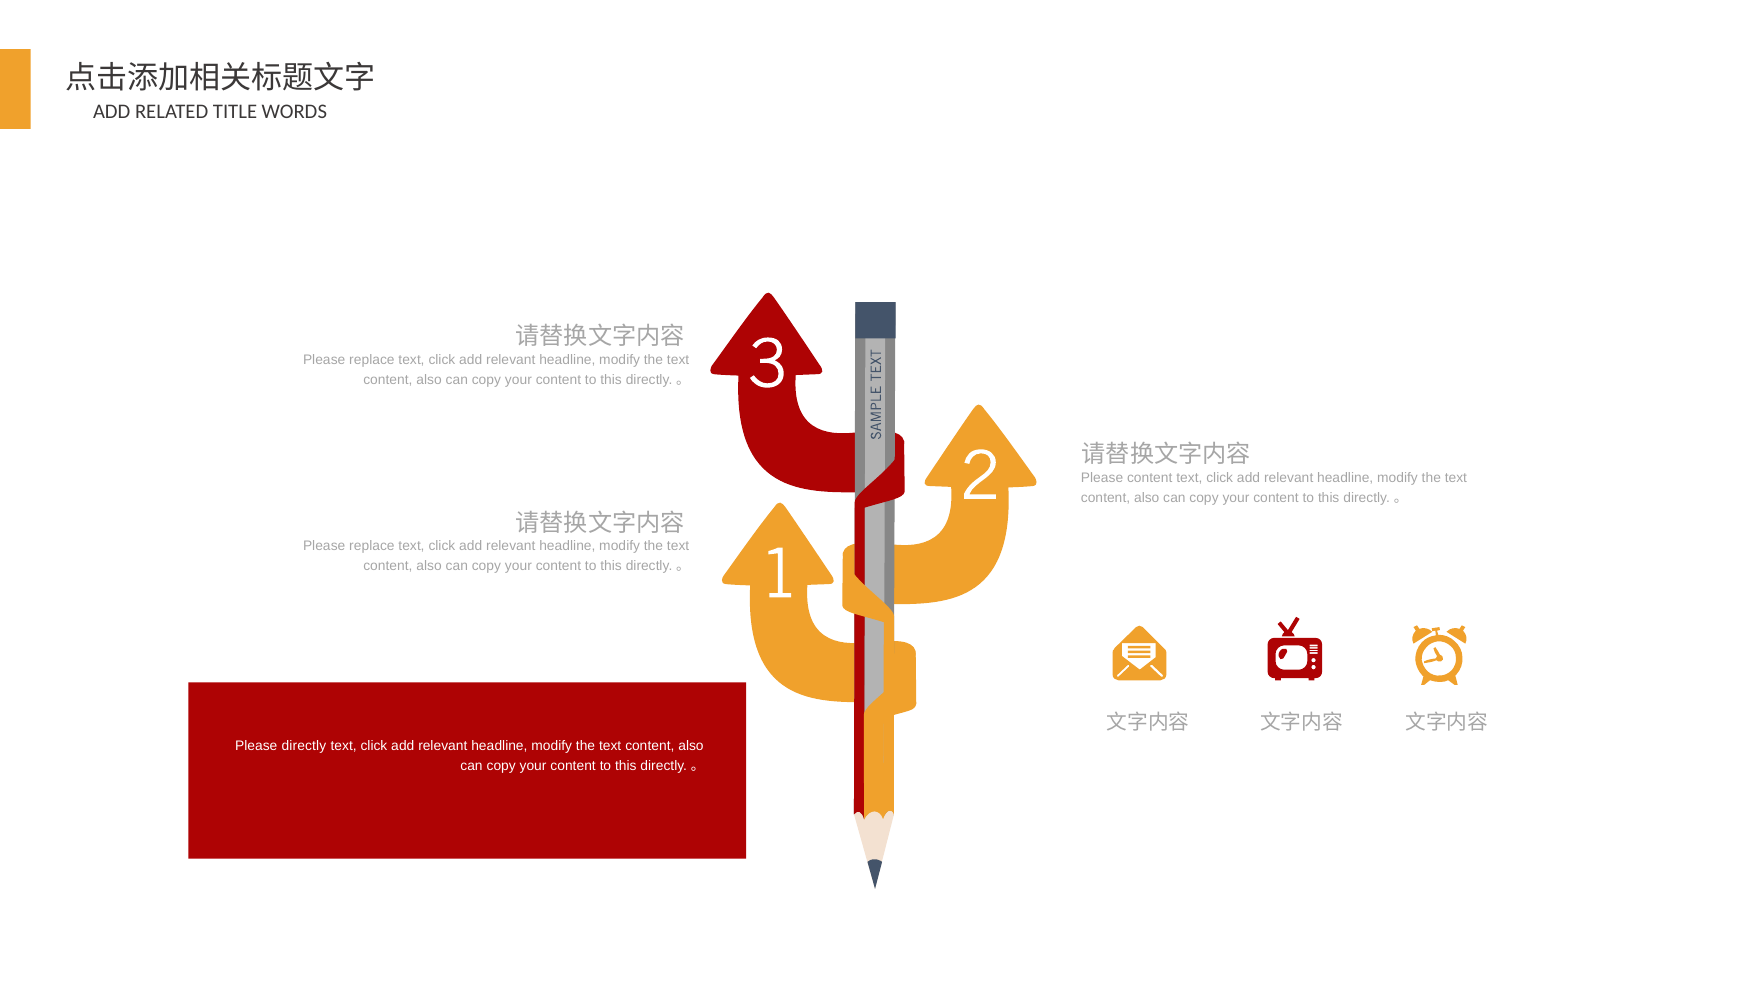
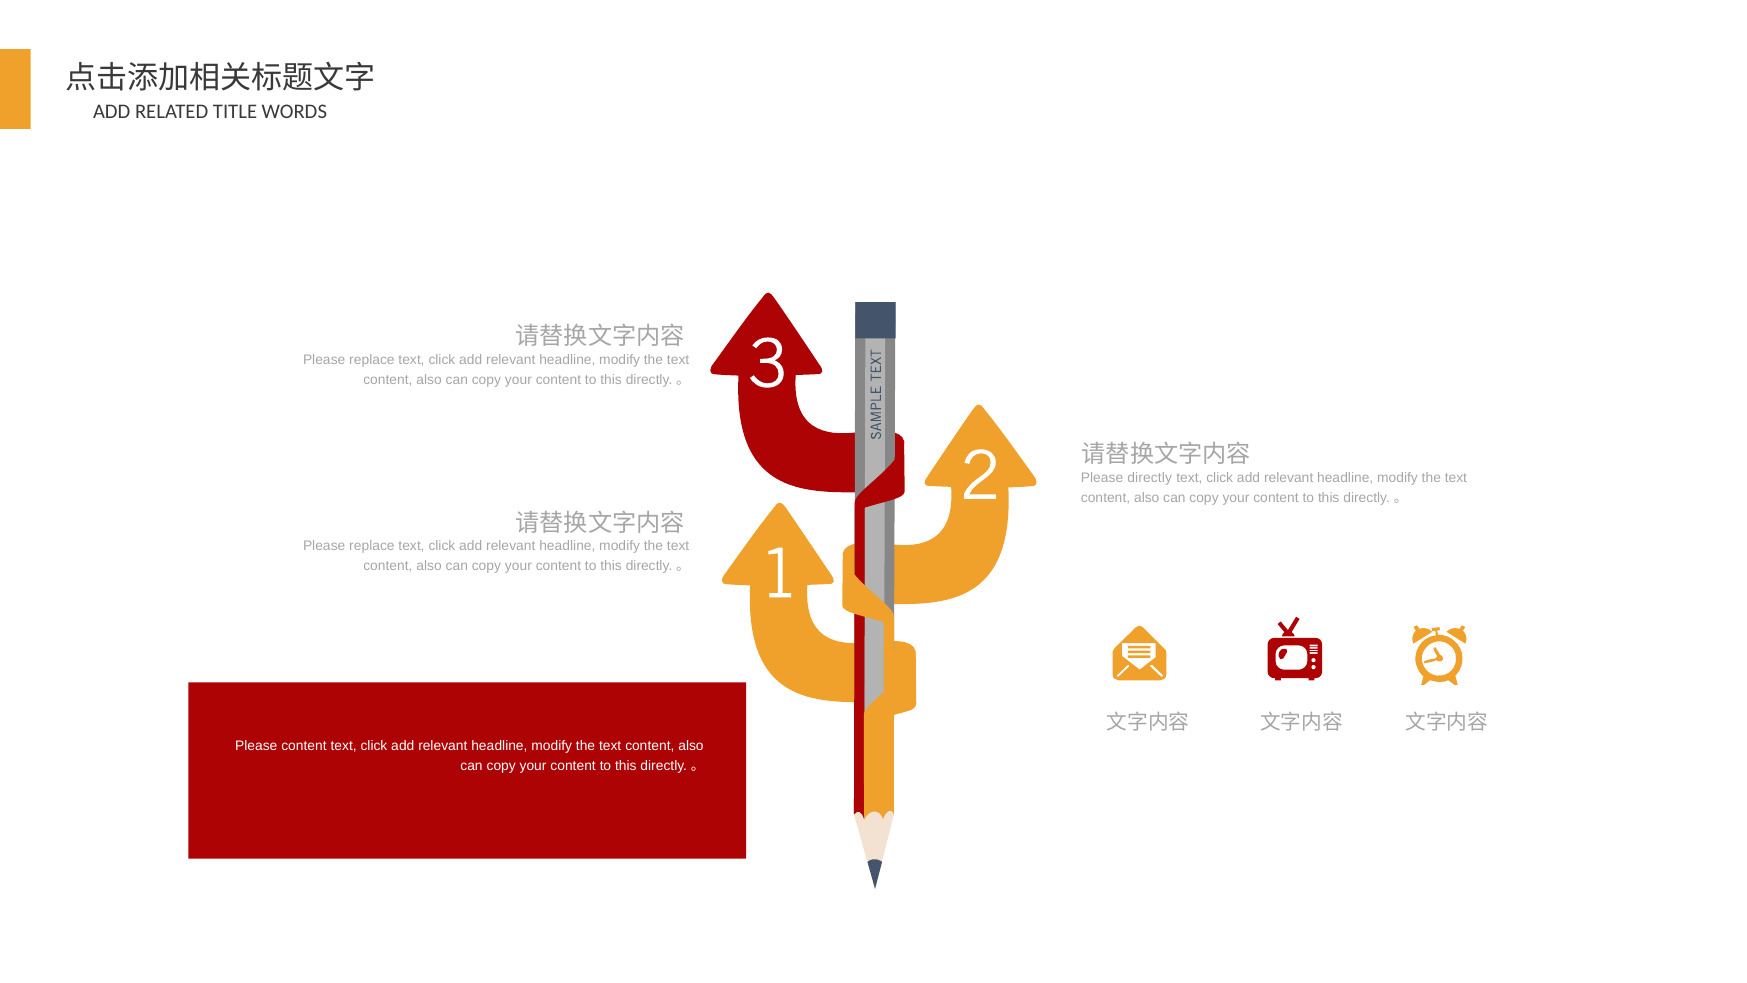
Please content: content -> directly
Please directly: directly -> content
